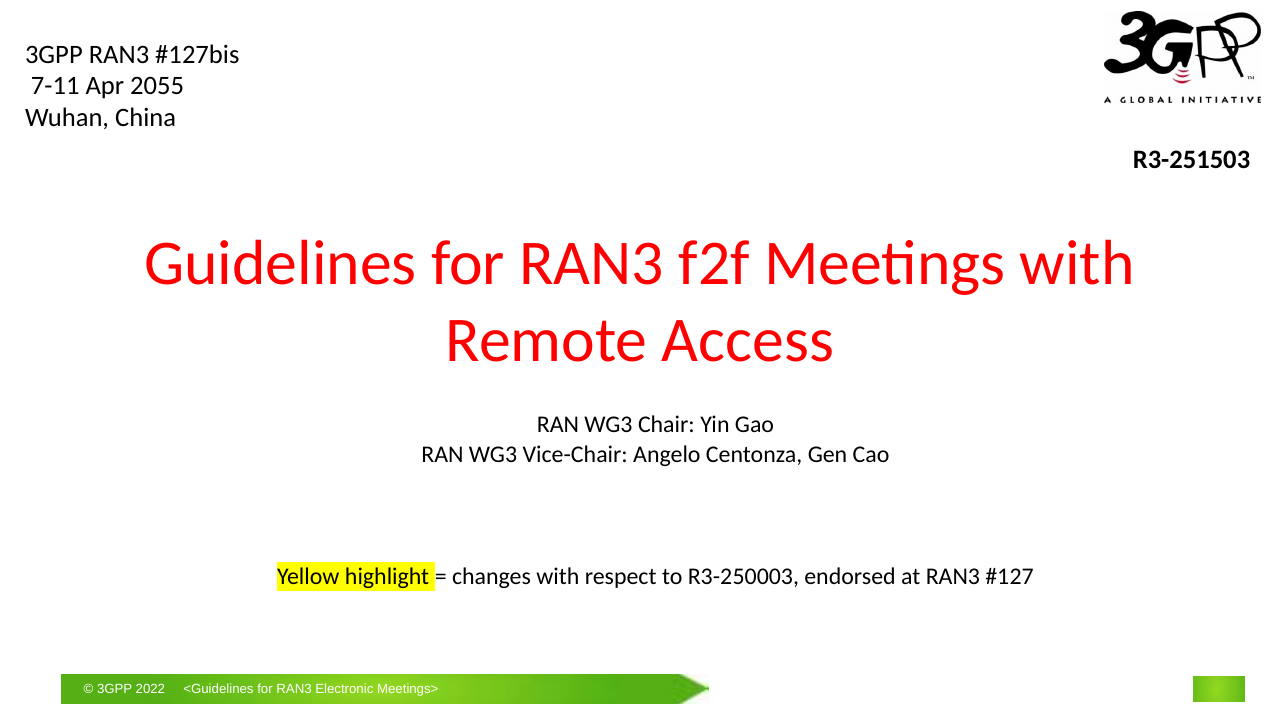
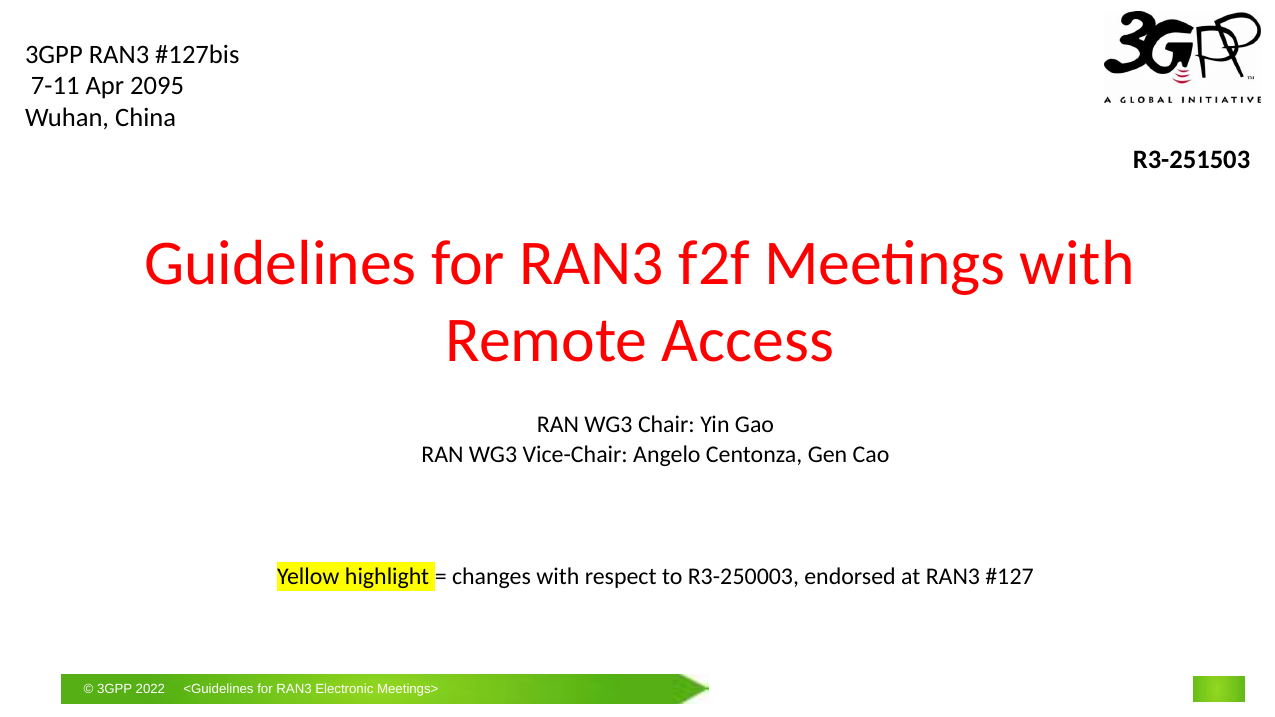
2055: 2055 -> 2095
